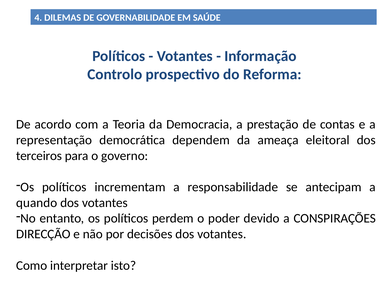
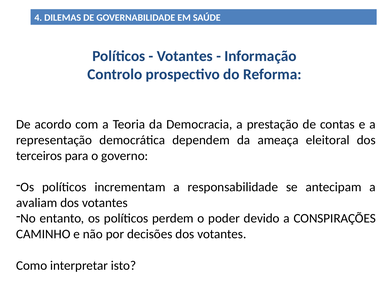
quando: quando -> avaliam
DIRECÇÃO: DIRECÇÃO -> CAMINHO
